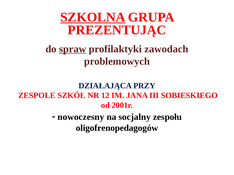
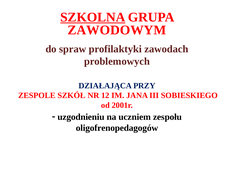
PREZENTUJĄC: PREZENTUJĄC -> ZAWODOWYM
spraw underline: present -> none
nowoczesny: nowoczesny -> uzgodnieniu
socjalny: socjalny -> uczniem
